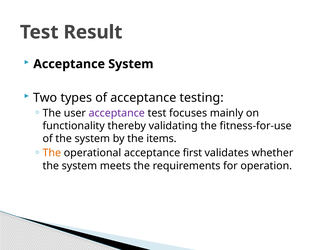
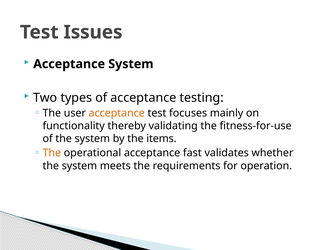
Result: Result -> Issues
acceptance at (117, 113) colour: purple -> orange
first: first -> fast
